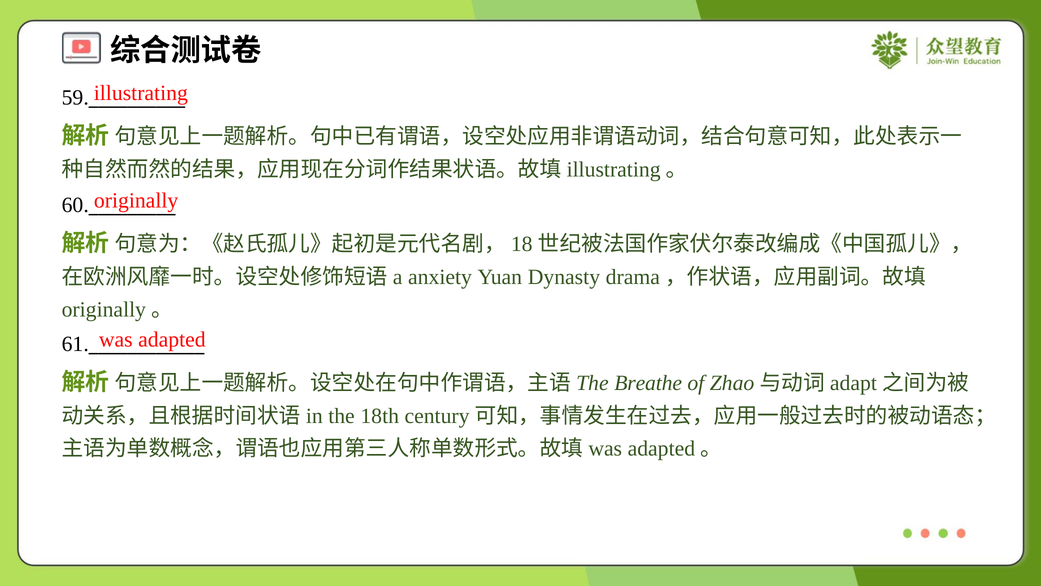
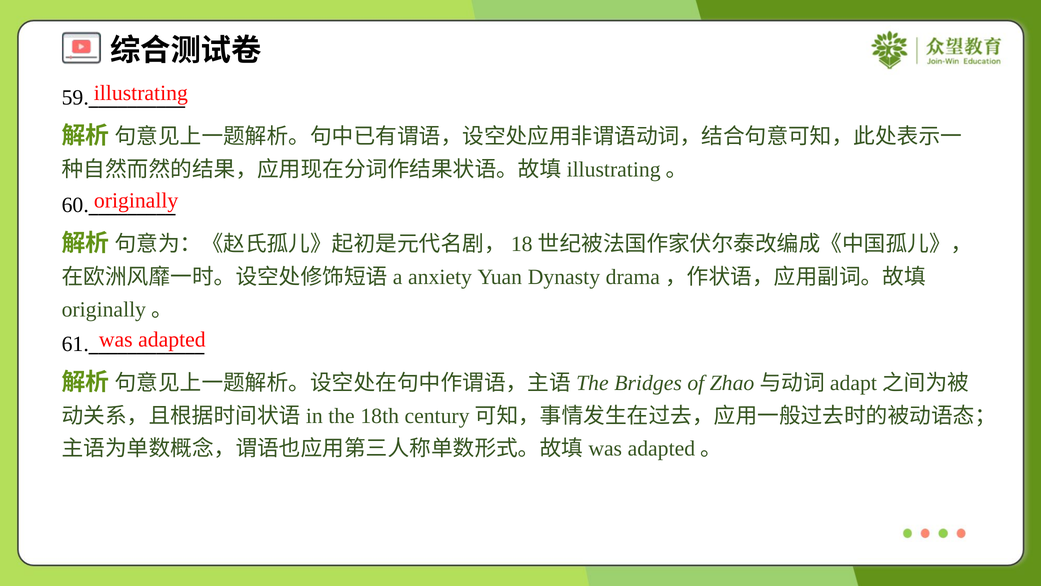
Breathe: Breathe -> Bridges
